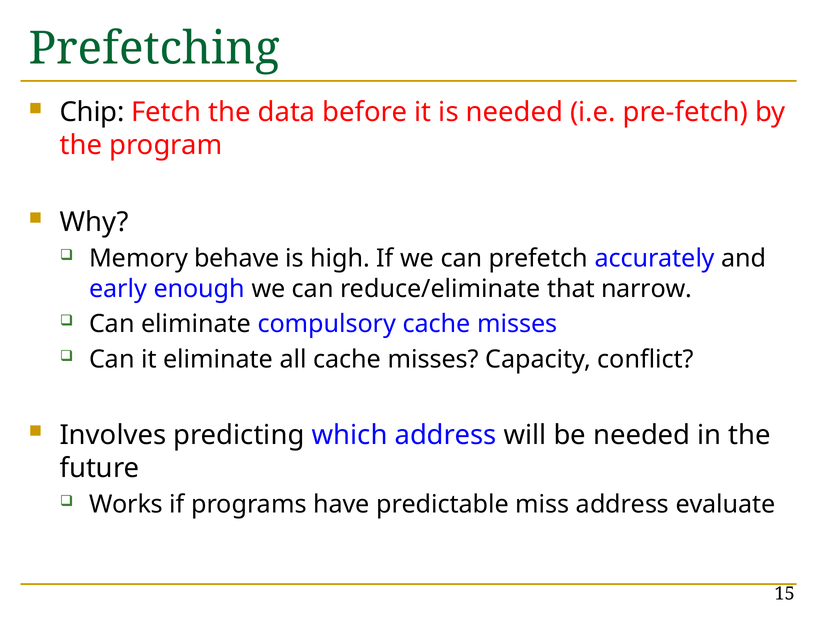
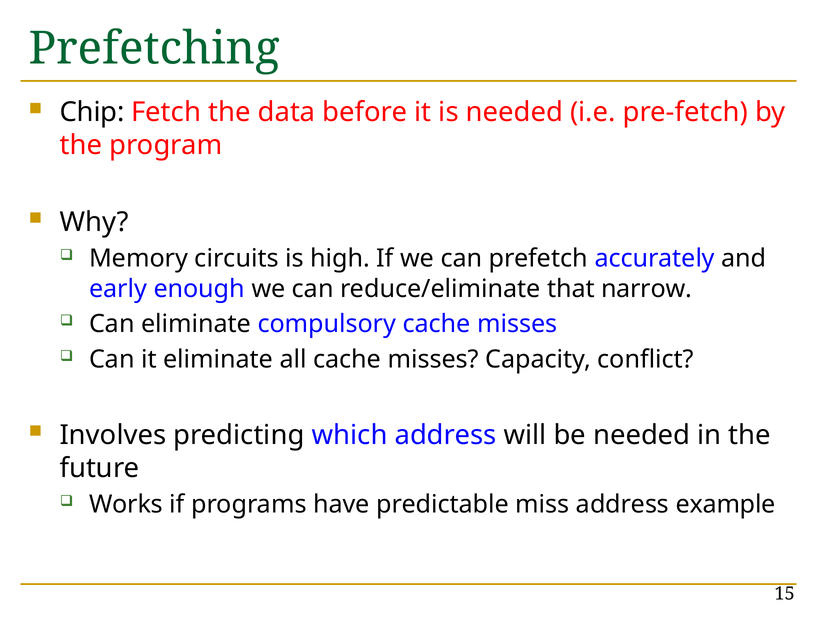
behave: behave -> circuits
evaluate: evaluate -> example
